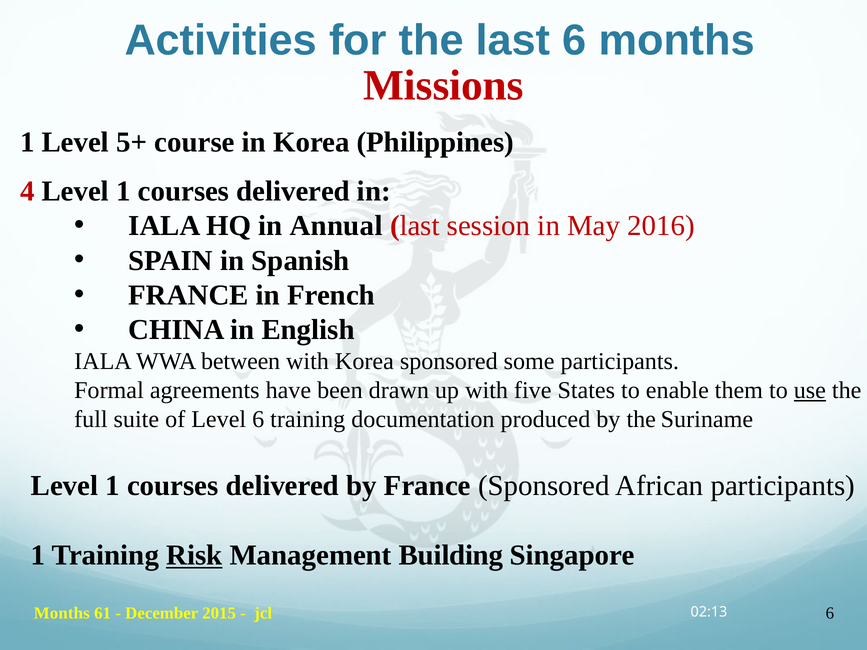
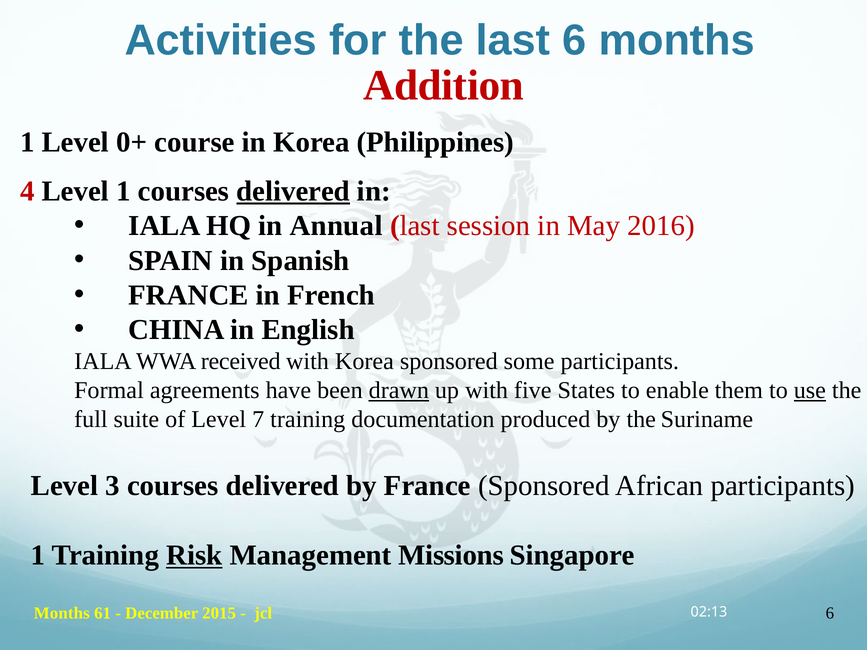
Missions: Missions -> Addition
5+: 5+ -> 0+
delivered at (293, 191) underline: none -> present
between: between -> received
drawn underline: none -> present
Level 6: 6 -> 7
1 at (113, 486): 1 -> 3
Building: Building -> Missions
